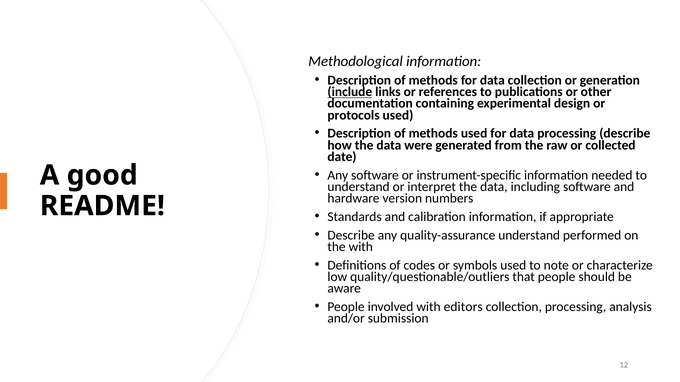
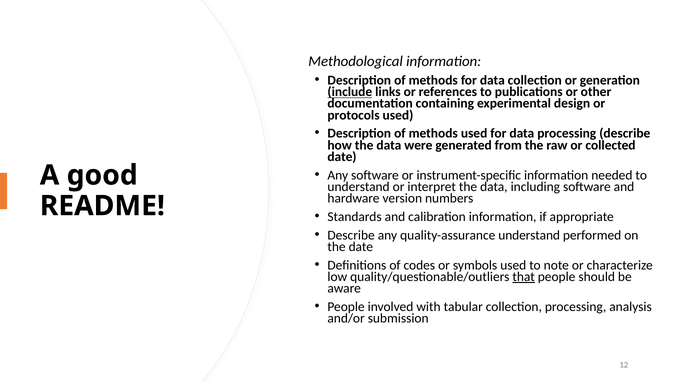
the with: with -> date
that underline: none -> present
editors: editors -> tabular
